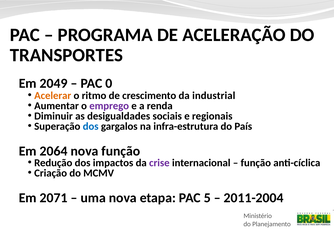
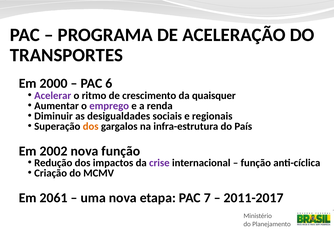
2049: 2049 -> 2000
0: 0 -> 6
Acelerar colour: orange -> purple
industrial: industrial -> quaisquer
dos at (91, 126) colour: blue -> orange
2064: 2064 -> 2002
2071: 2071 -> 2061
5: 5 -> 7
2011-2004: 2011-2004 -> 2011-2017
